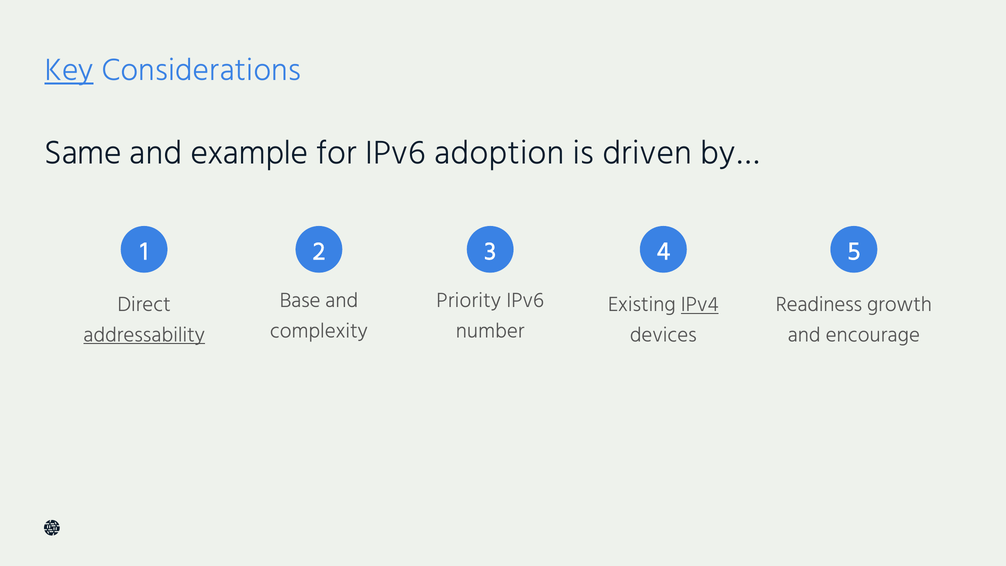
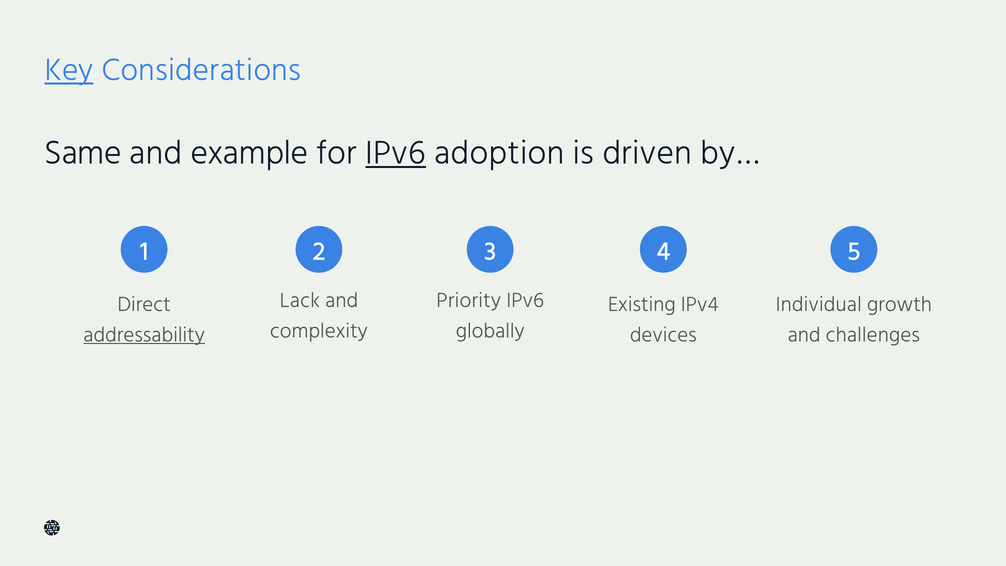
IPv6 at (396, 153) underline: none -> present
Base: Base -> Lack
IPv4 underline: present -> none
Readiness: Readiness -> Individual
number: number -> globally
encourage: encourage -> challenges
